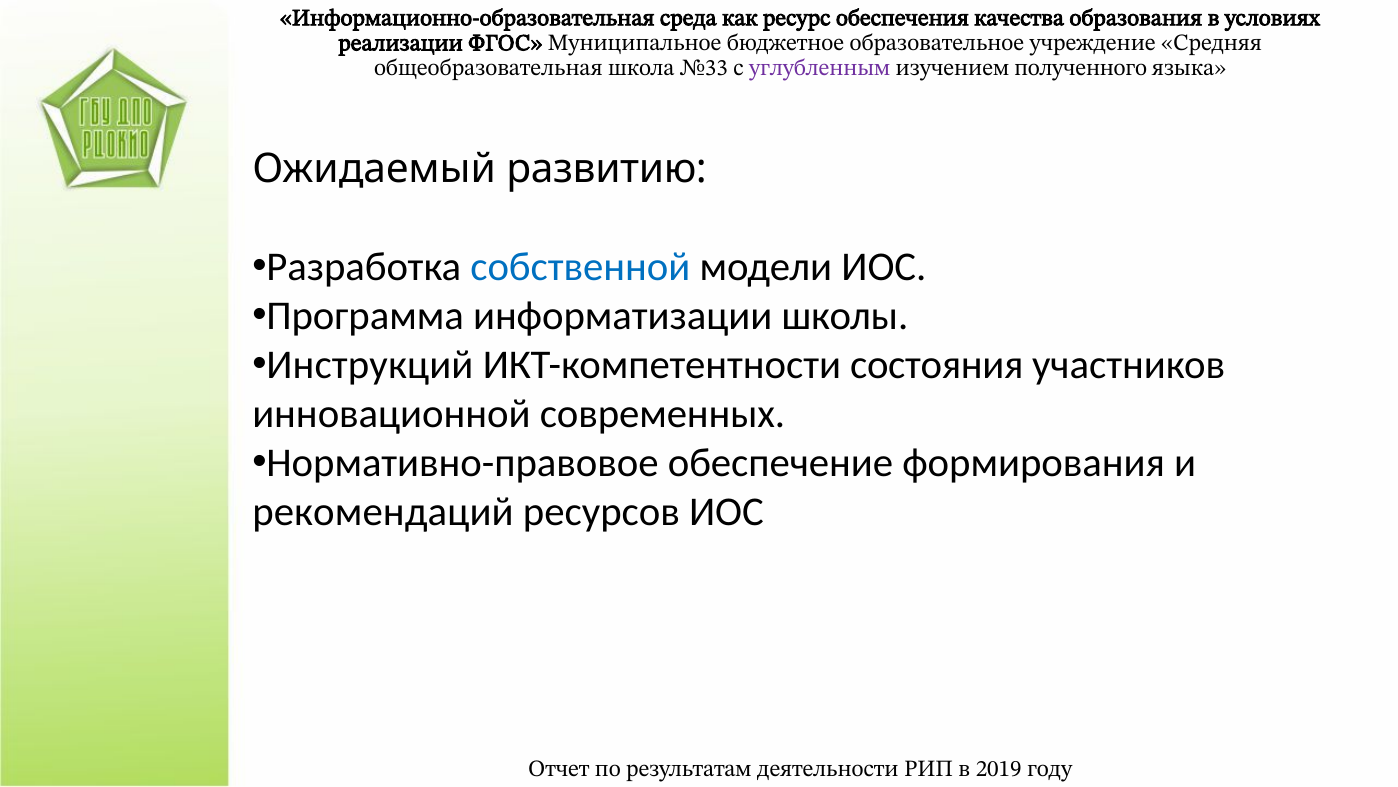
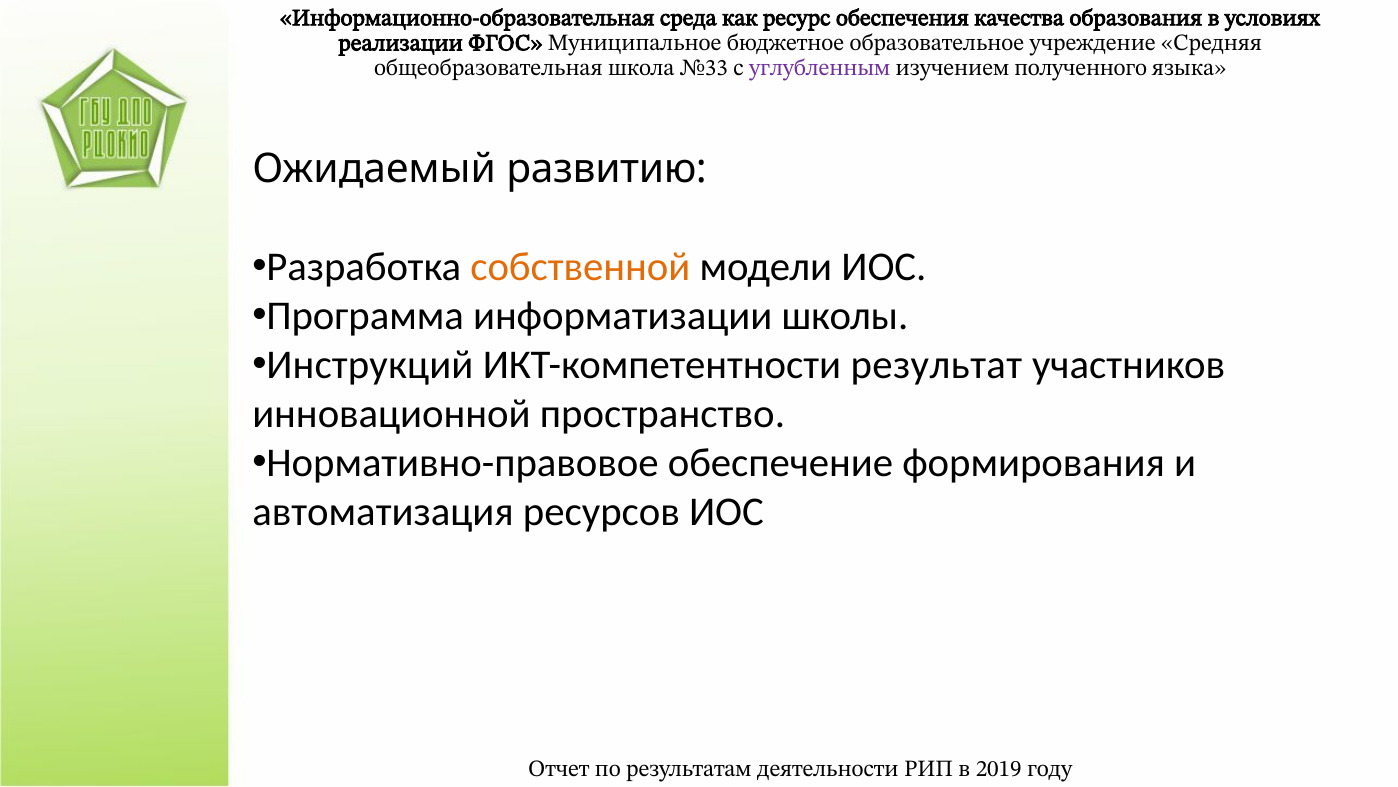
собственной colour: blue -> orange
состояния: состояния -> результат
современных: современных -> пространство
рекомендаций: рекомендаций -> автоматизация
